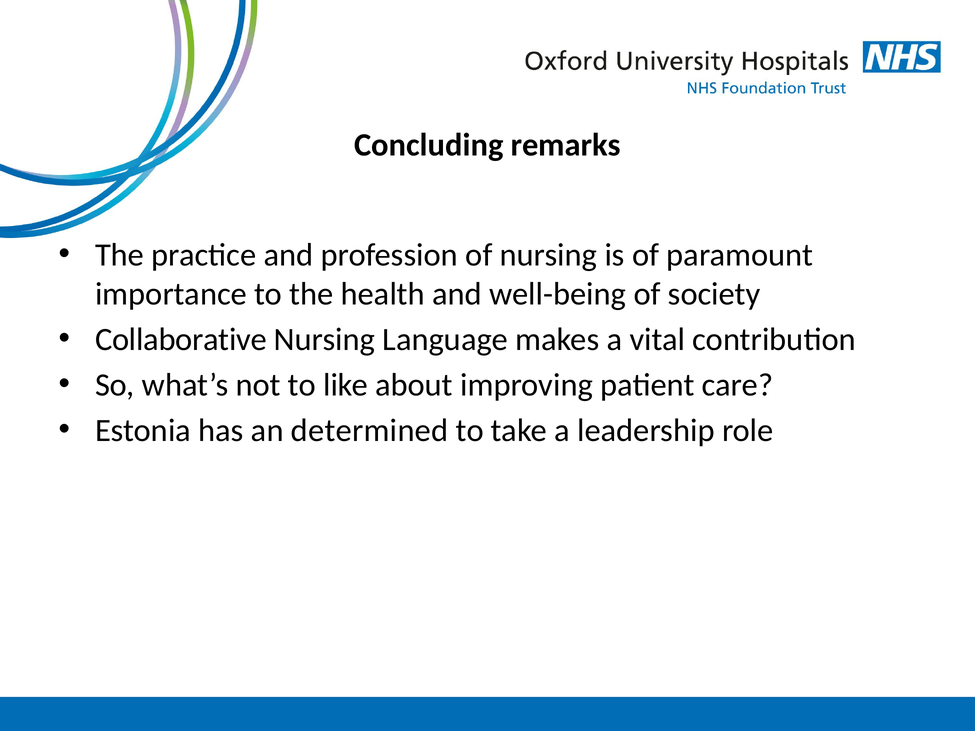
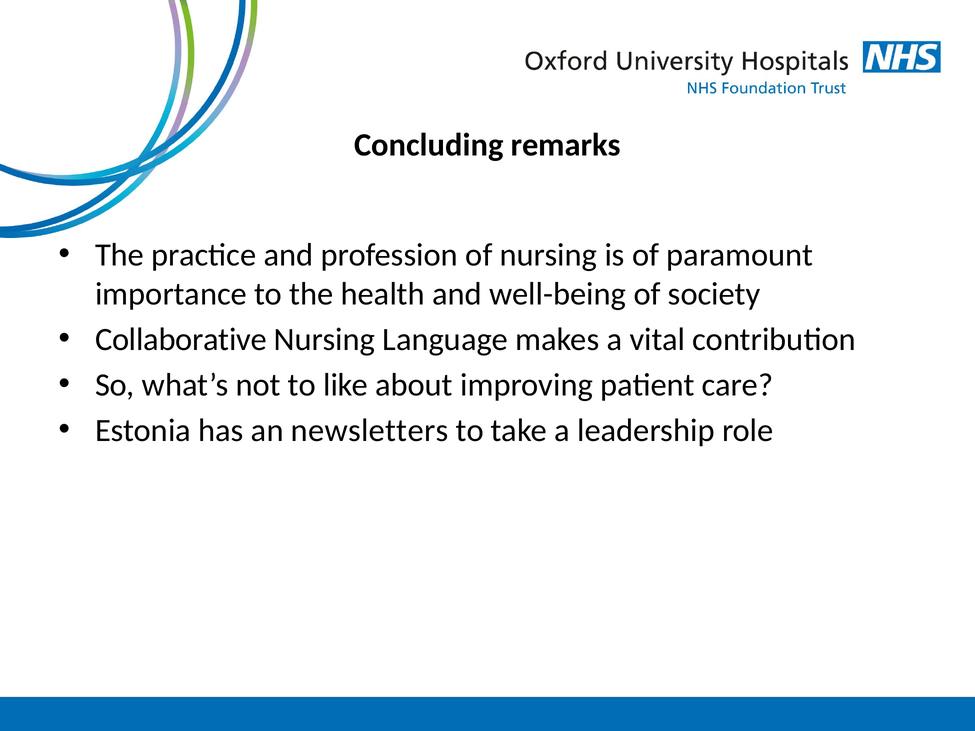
determined: determined -> newsletters
